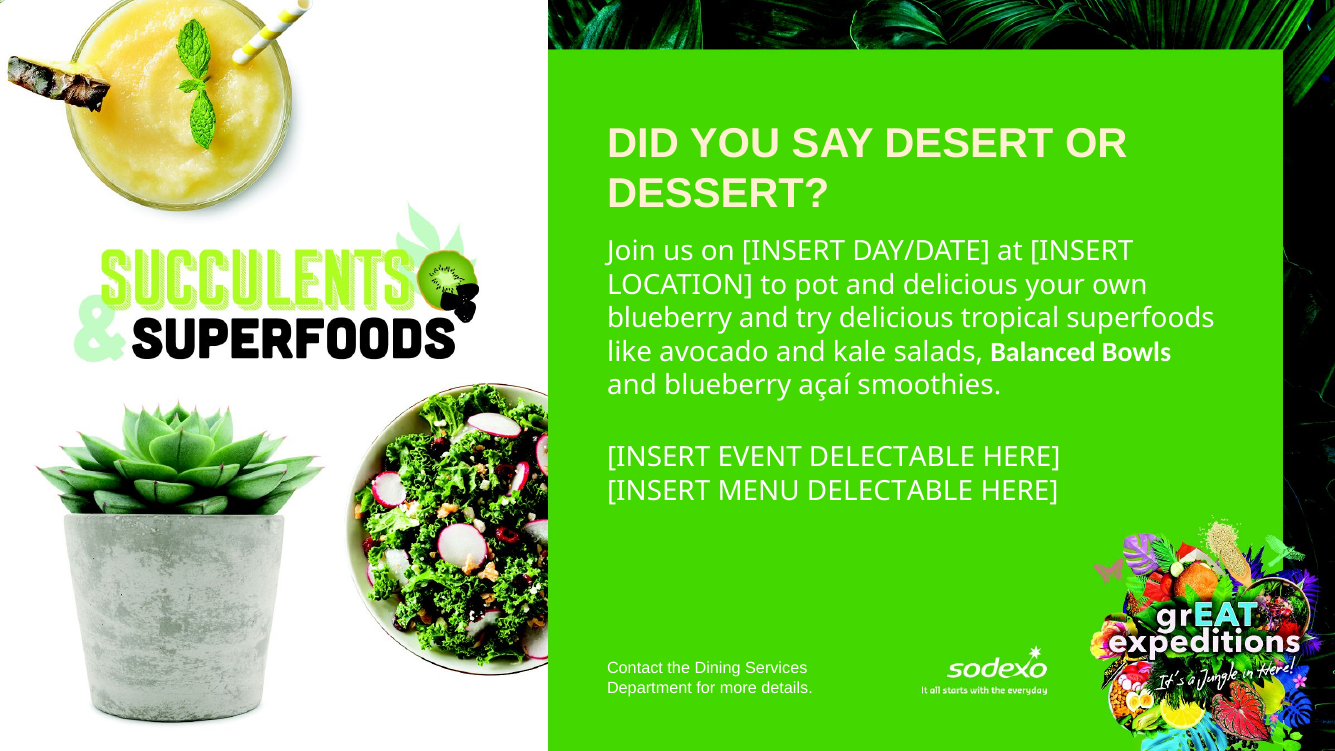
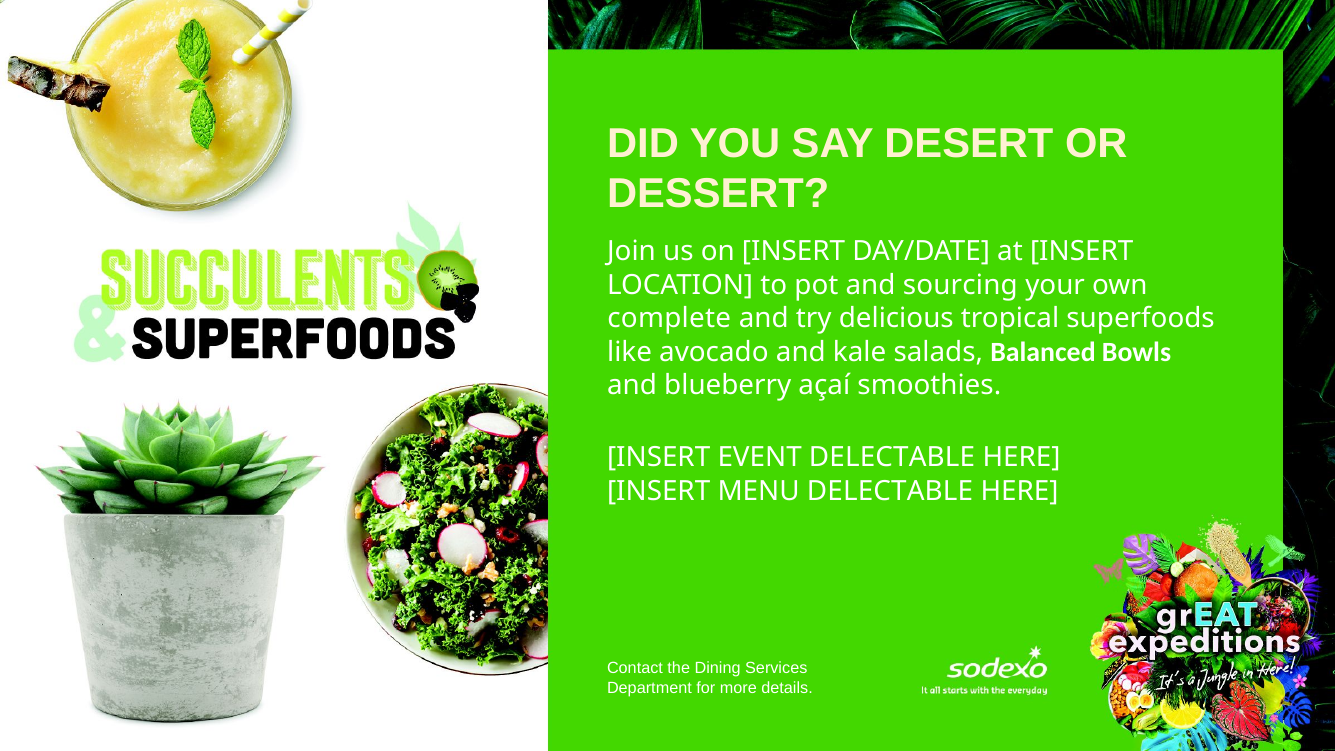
and delicious: delicious -> sourcing
blueberry at (670, 318): blueberry -> complete
